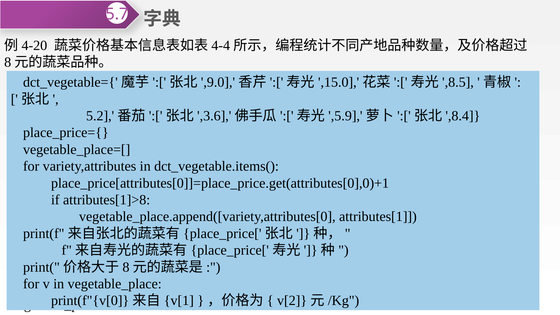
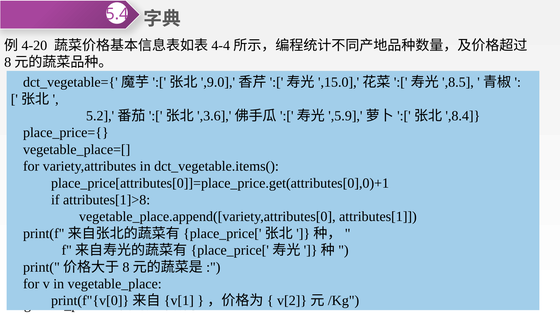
5.7: 5.7 -> 5.4
